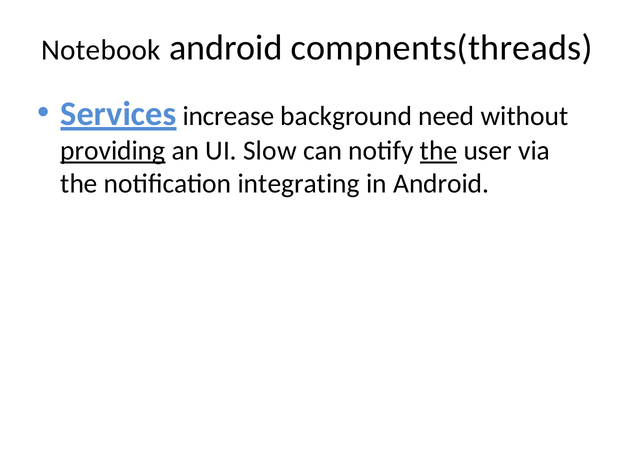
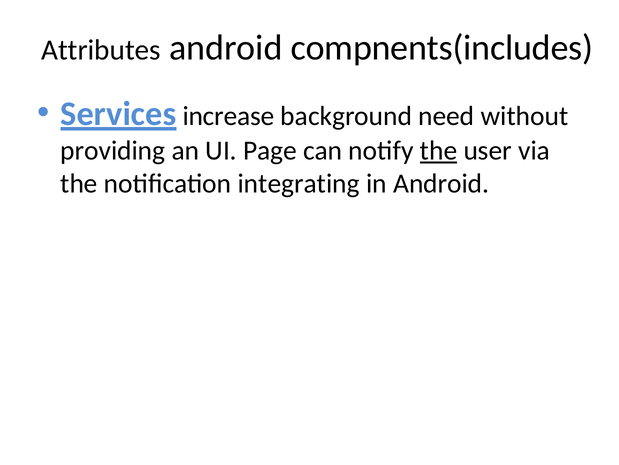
Notebook: Notebook -> Attributes
compnents(threads: compnents(threads -> compnents(includes
providing underline: present -> none
Slow: Slow -> Page
